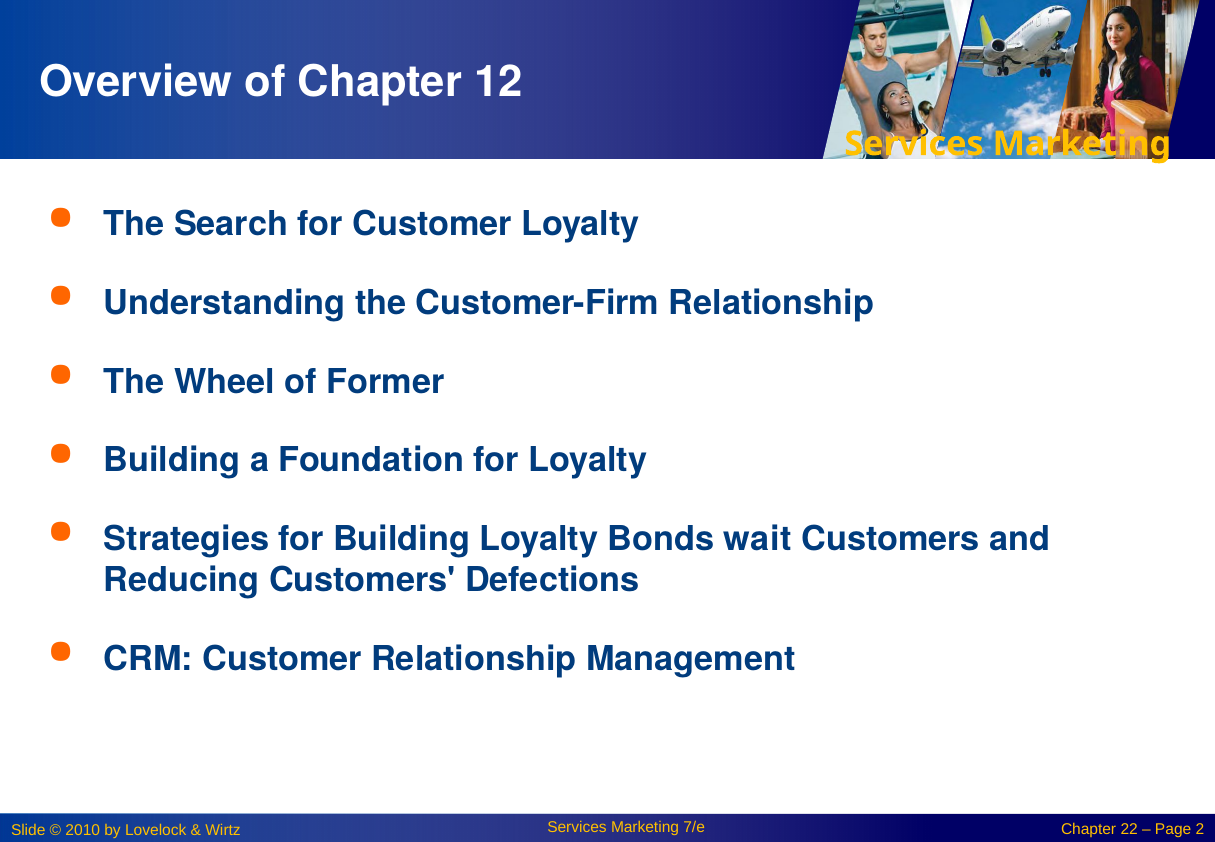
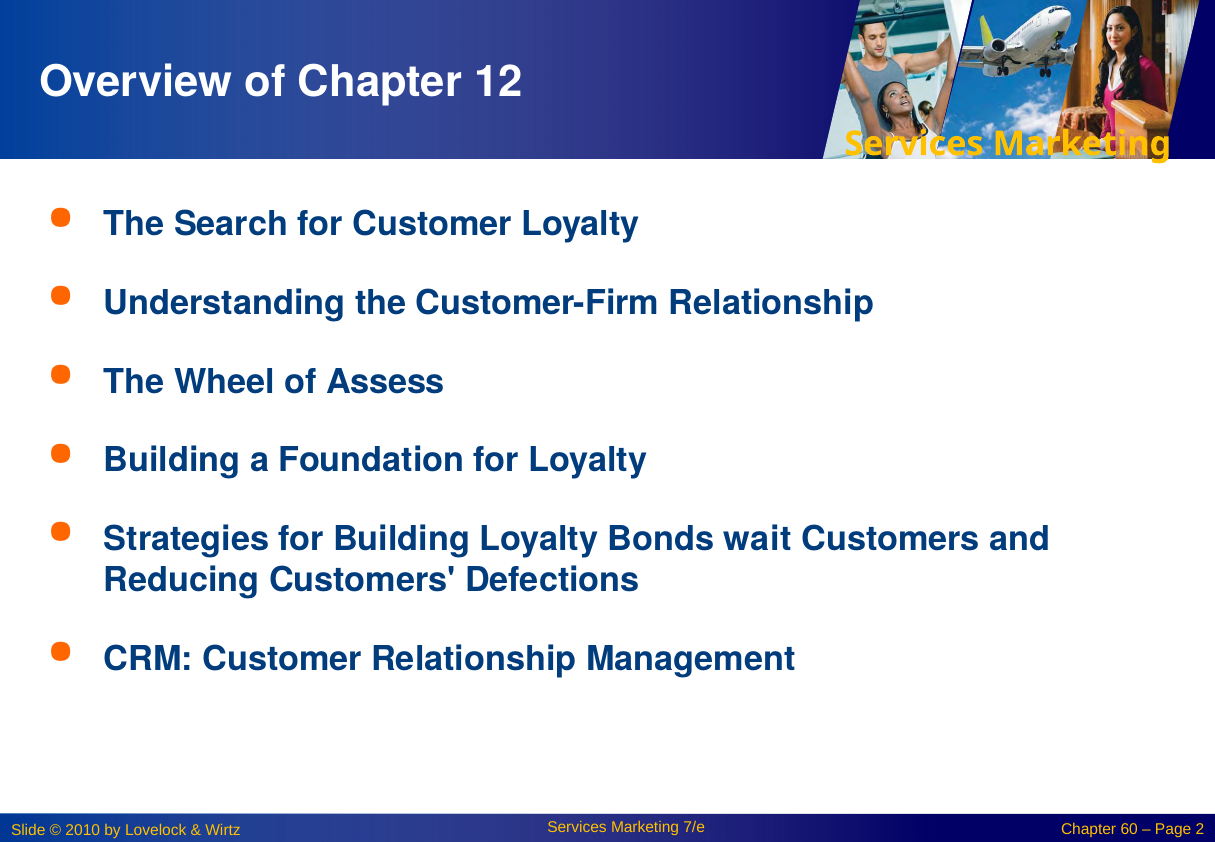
Former: Former -> Assess
22: 22 -> 60
